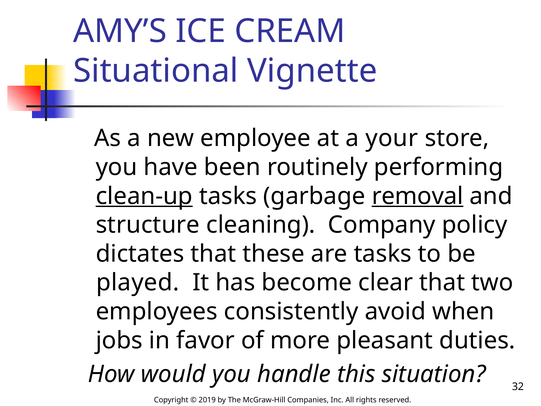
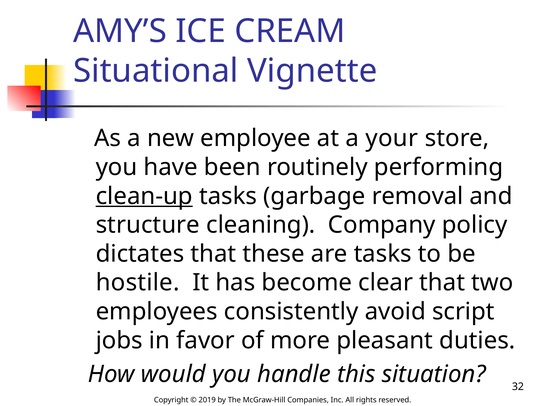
removal underline: present -> none
played: played -> hostile
when: when -> script
